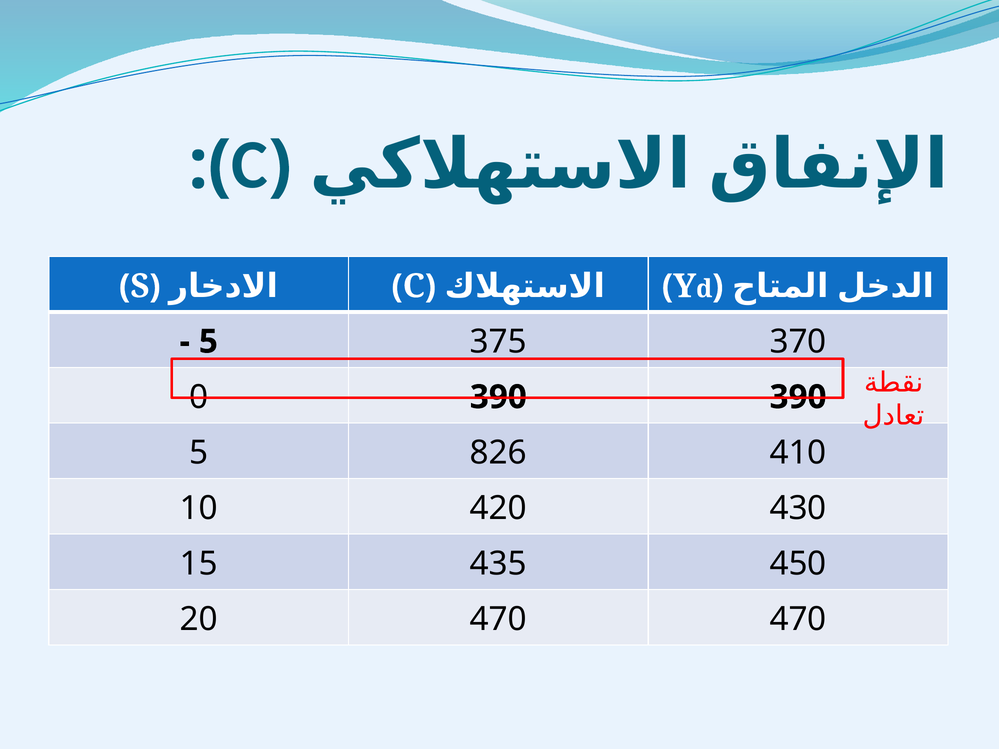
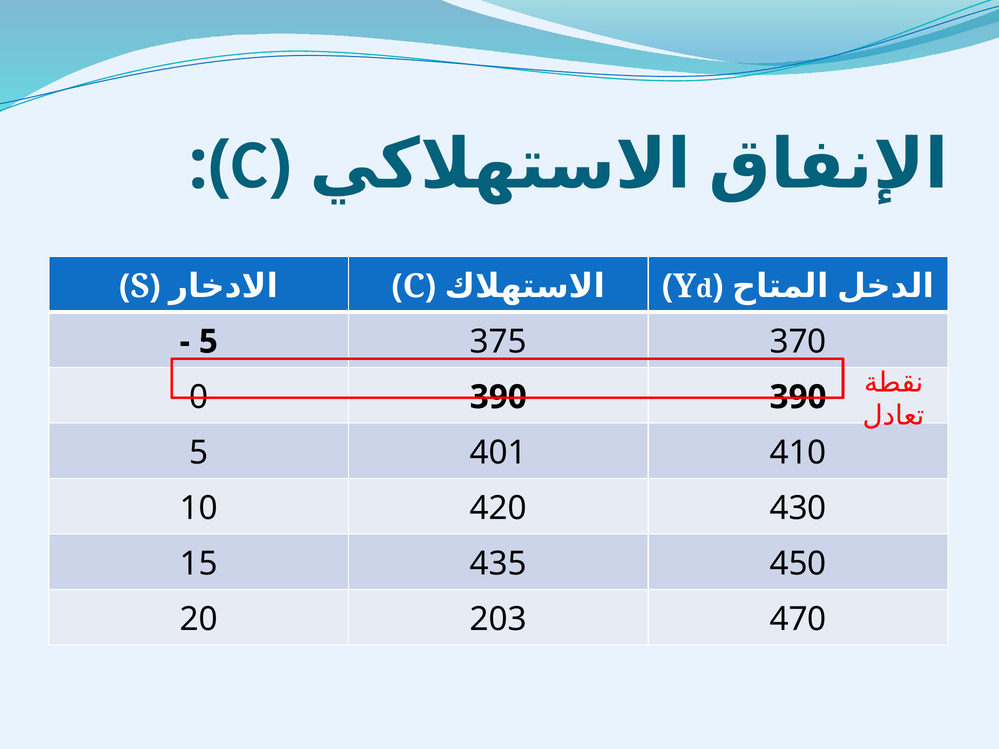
826: 826 -> 401
20 470: 470 -> 203
